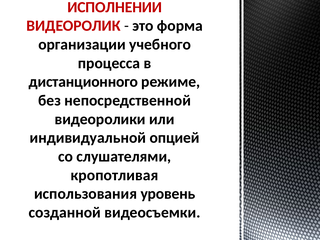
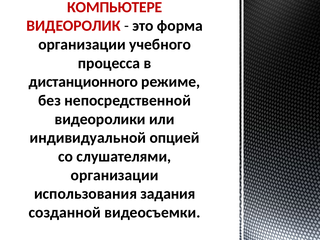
ИСПОЛНЕНИИ: ИСПОЛНЕНИИ -> КОМПЬЮТЕРЕ
кропотливая at (115, 175): кропотливая -> организации
уровень: уровень -> задания
